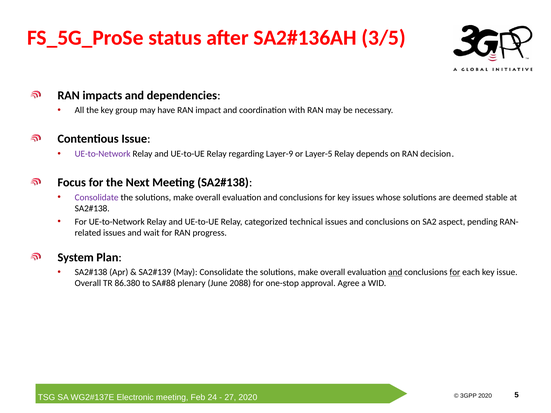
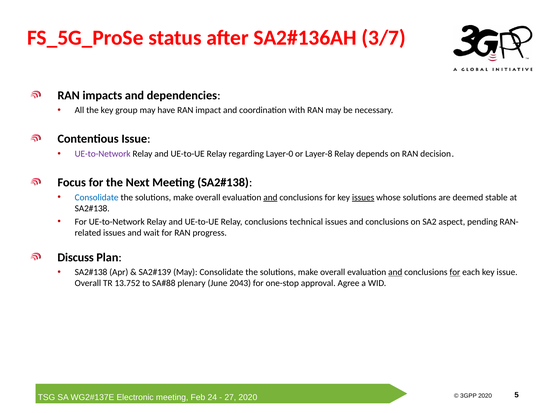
3/5: 3/5 -> 3/7
Layer-9: Layer-9 -> Layer-0
Layer-5: Layer-5 -> Layer-8
Consolidate at (97, 198) colour: purple -> blue
and at (270, 198) underline: none -> present
issues at (363, 198) underline: none -> present
Relay categorized: categorized -> conclusions
System: System -> Discuss
86.380: 86.380 -> 13.752
2088: 2088 -> 2043
